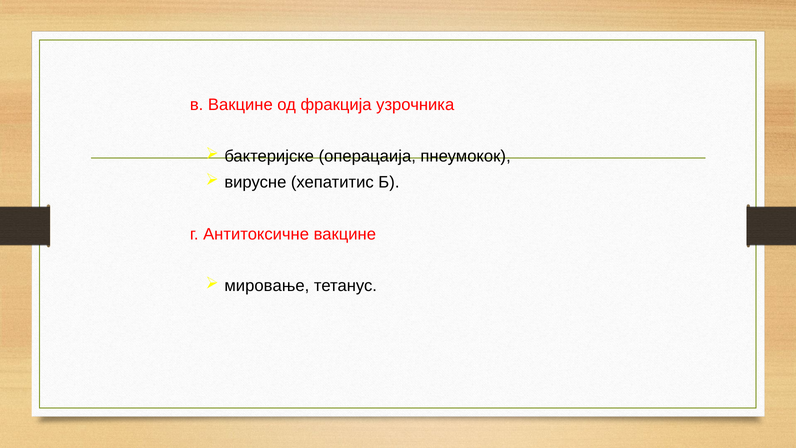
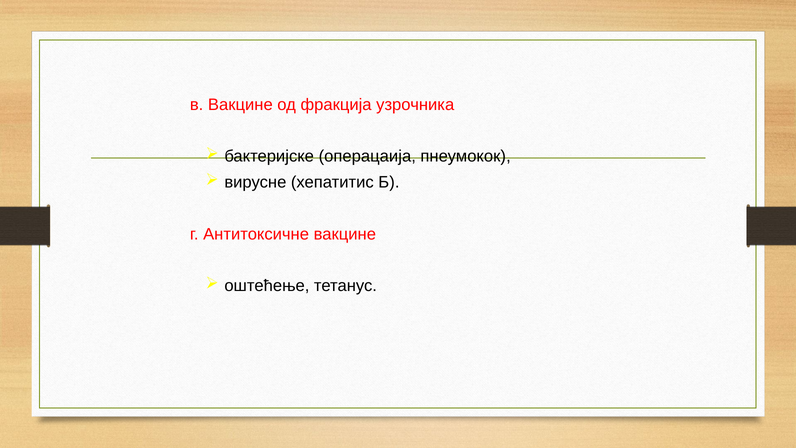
мировање: мировање -> оштећење
